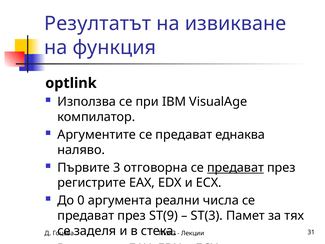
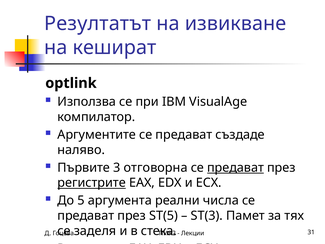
функция: функция -> кешират
еднаква: еднаква -> създаде
регистрите at (92, 183) underline: none -> present
0: 0 -> 5
ST(9: ST(9 -> ST(5
